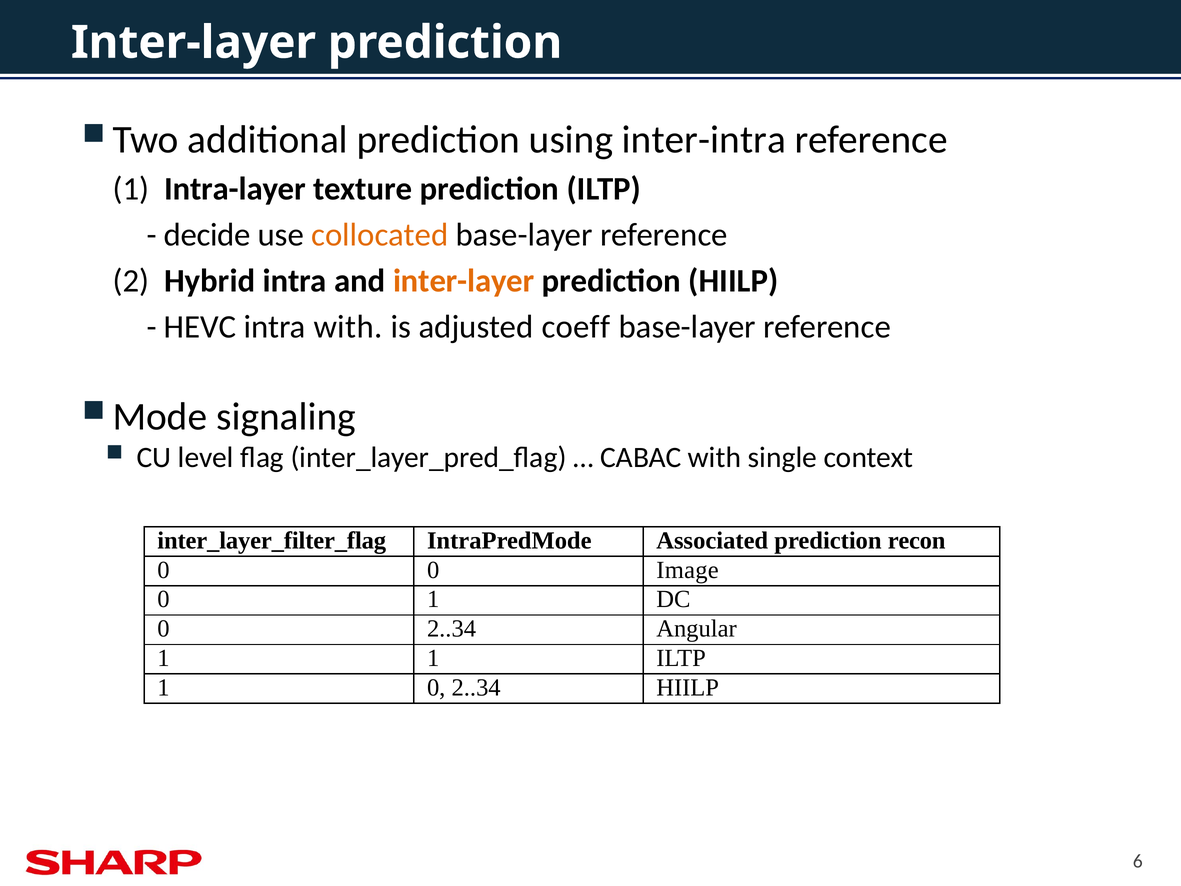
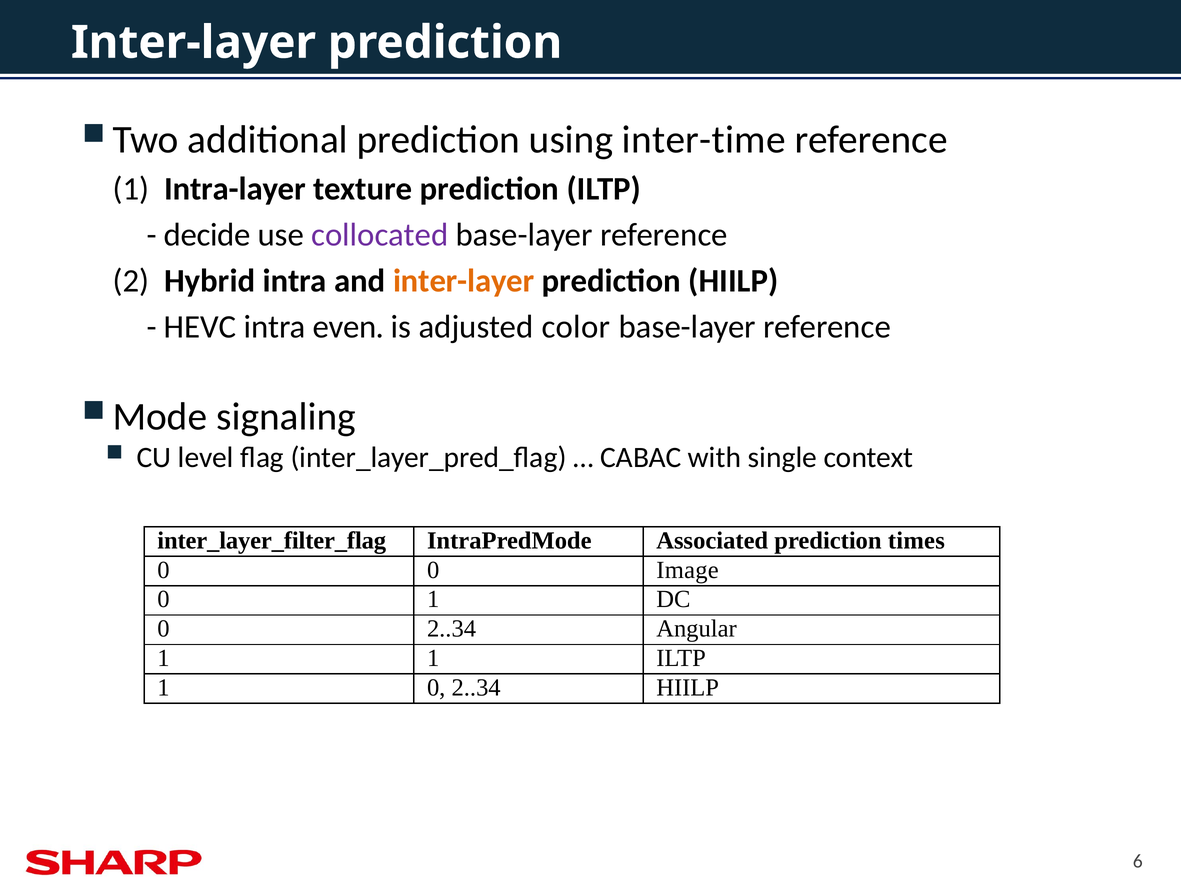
inter-intra: inter-intra -> inter-time
collocated colour: orange -> purple
intra with: with -> even
coeff: coeff -> color
recon: recon -> times
